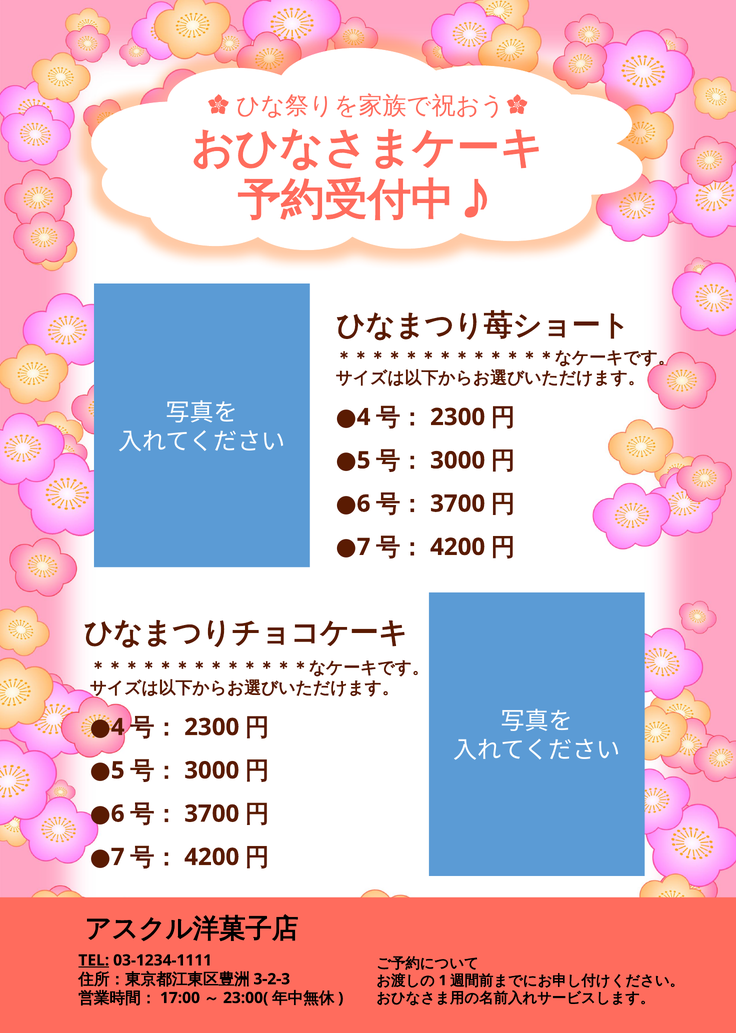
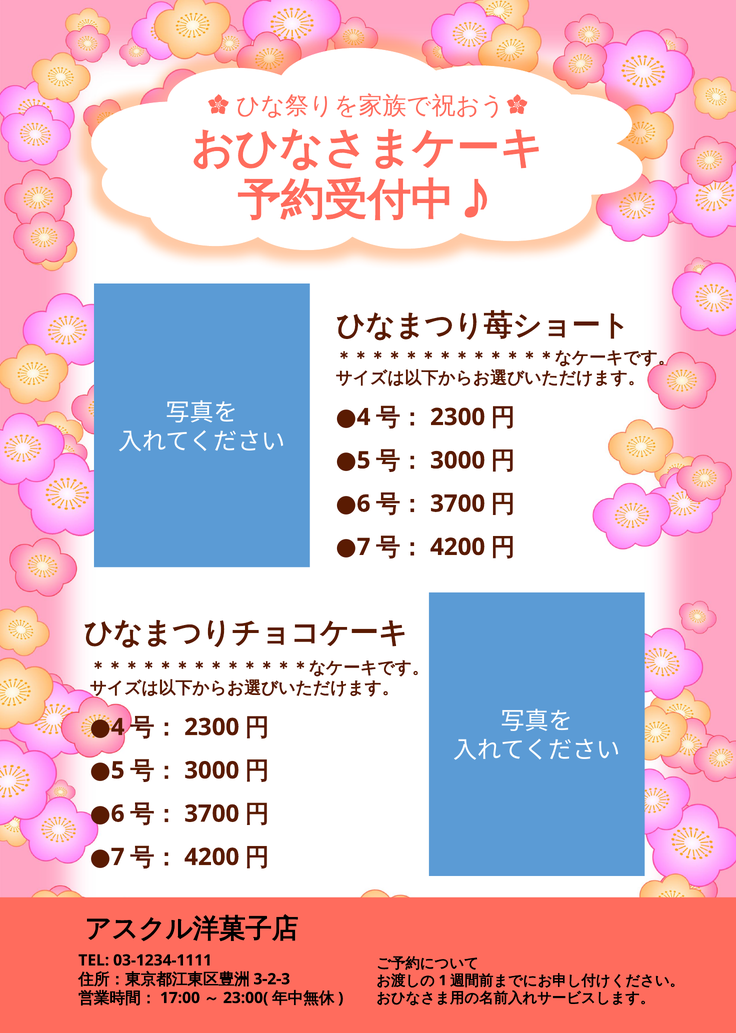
TEL underline: present -> none
